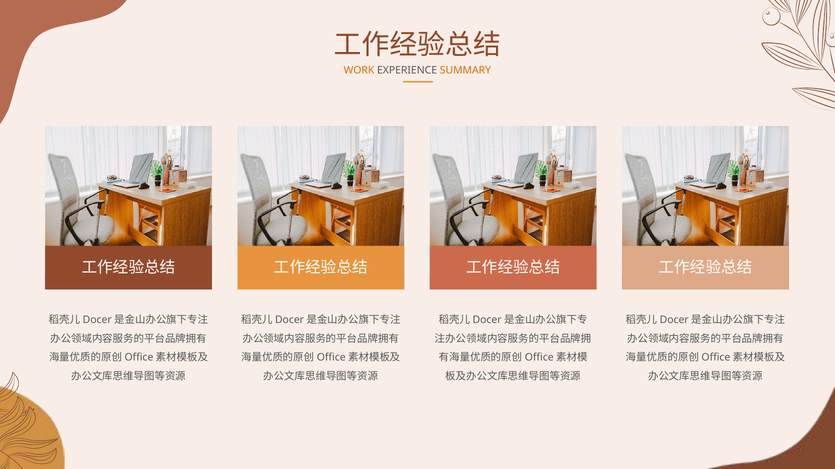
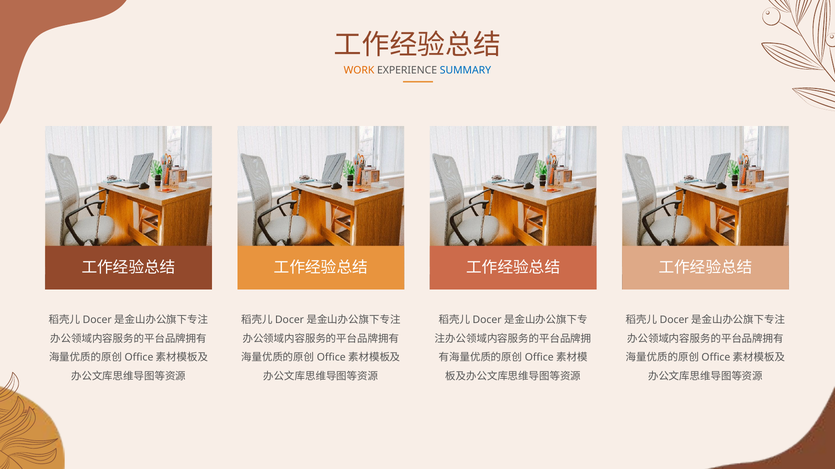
SUMMARY colour: orange -> blue
